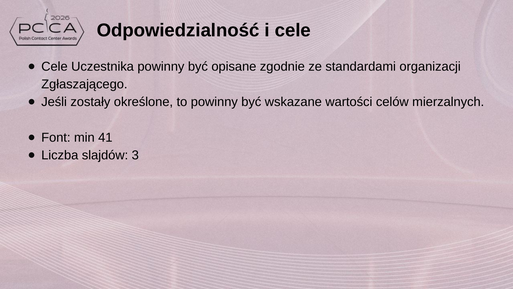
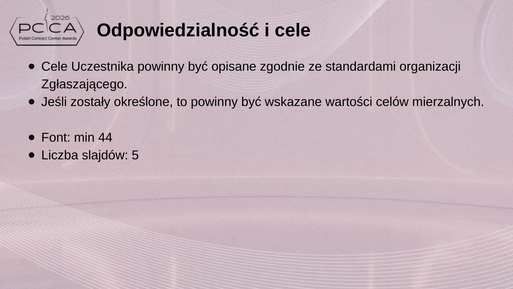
41: 41 -> 44
3: 3 -> 5
